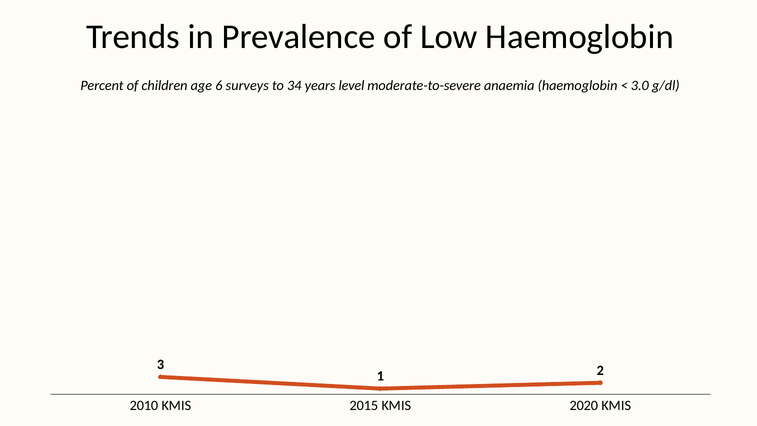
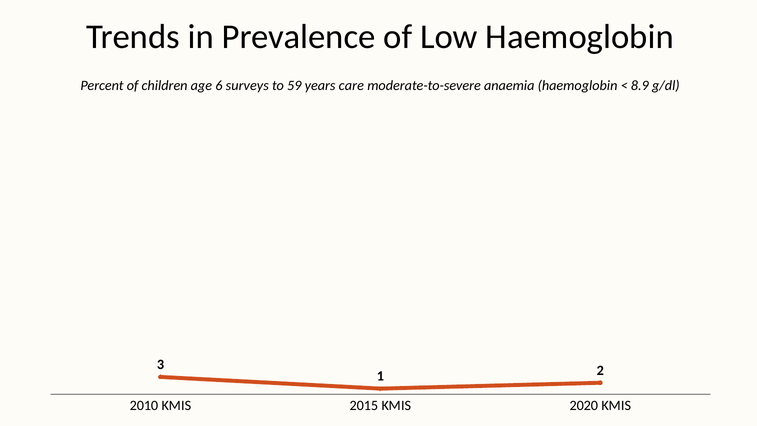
34: 34 -> 59
level: level -> care
3.0: 3.0 -> 8.9
